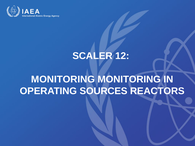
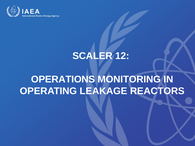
MONITORING at (63, 79): MONITORING -> OPERATIONS
SOURCES: SOURCES -> LEAKAGE
